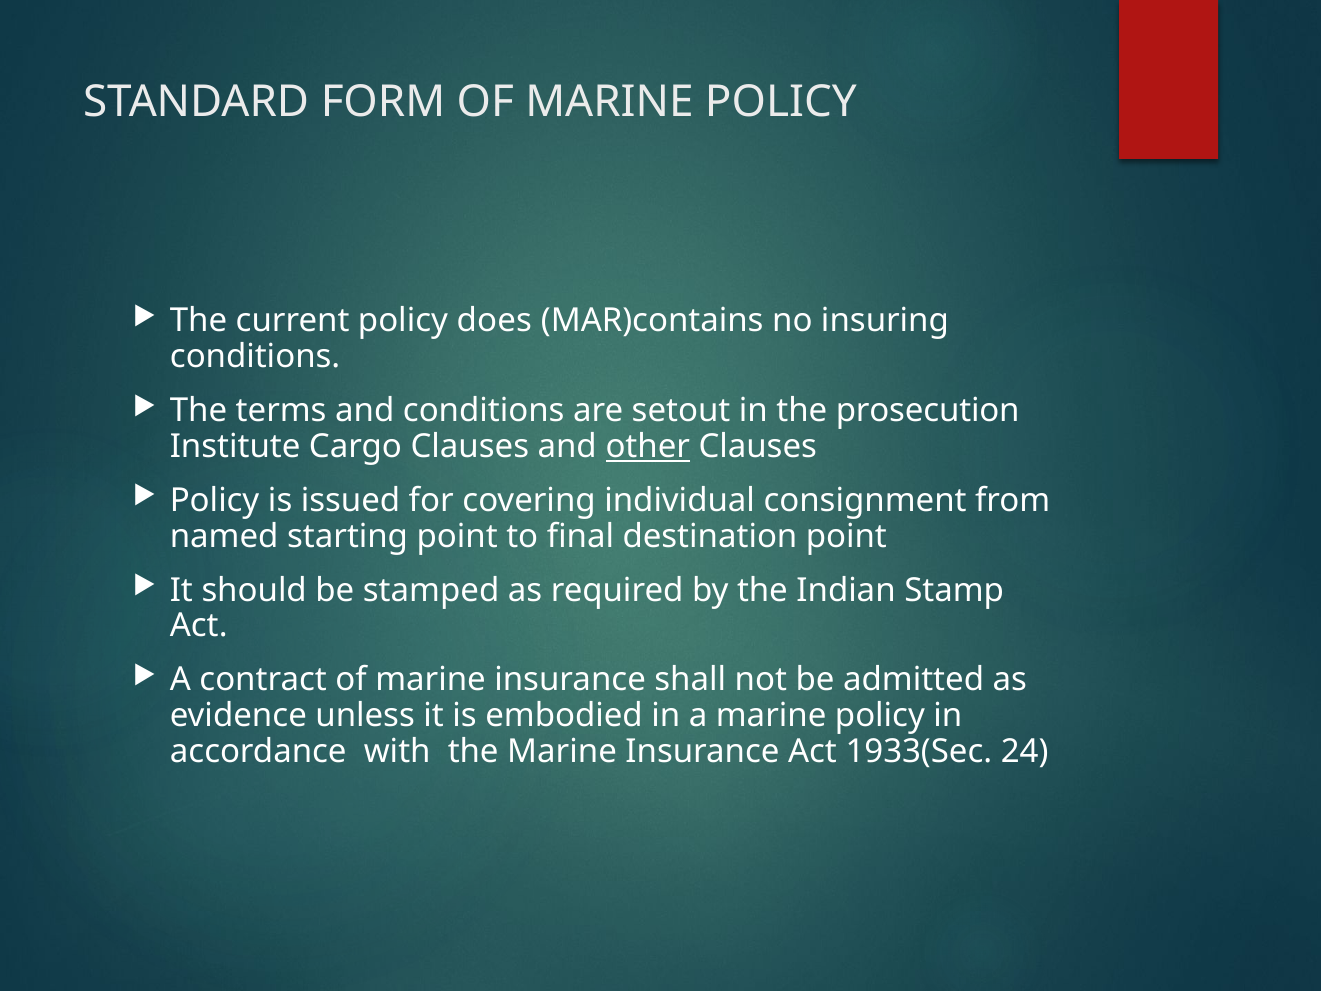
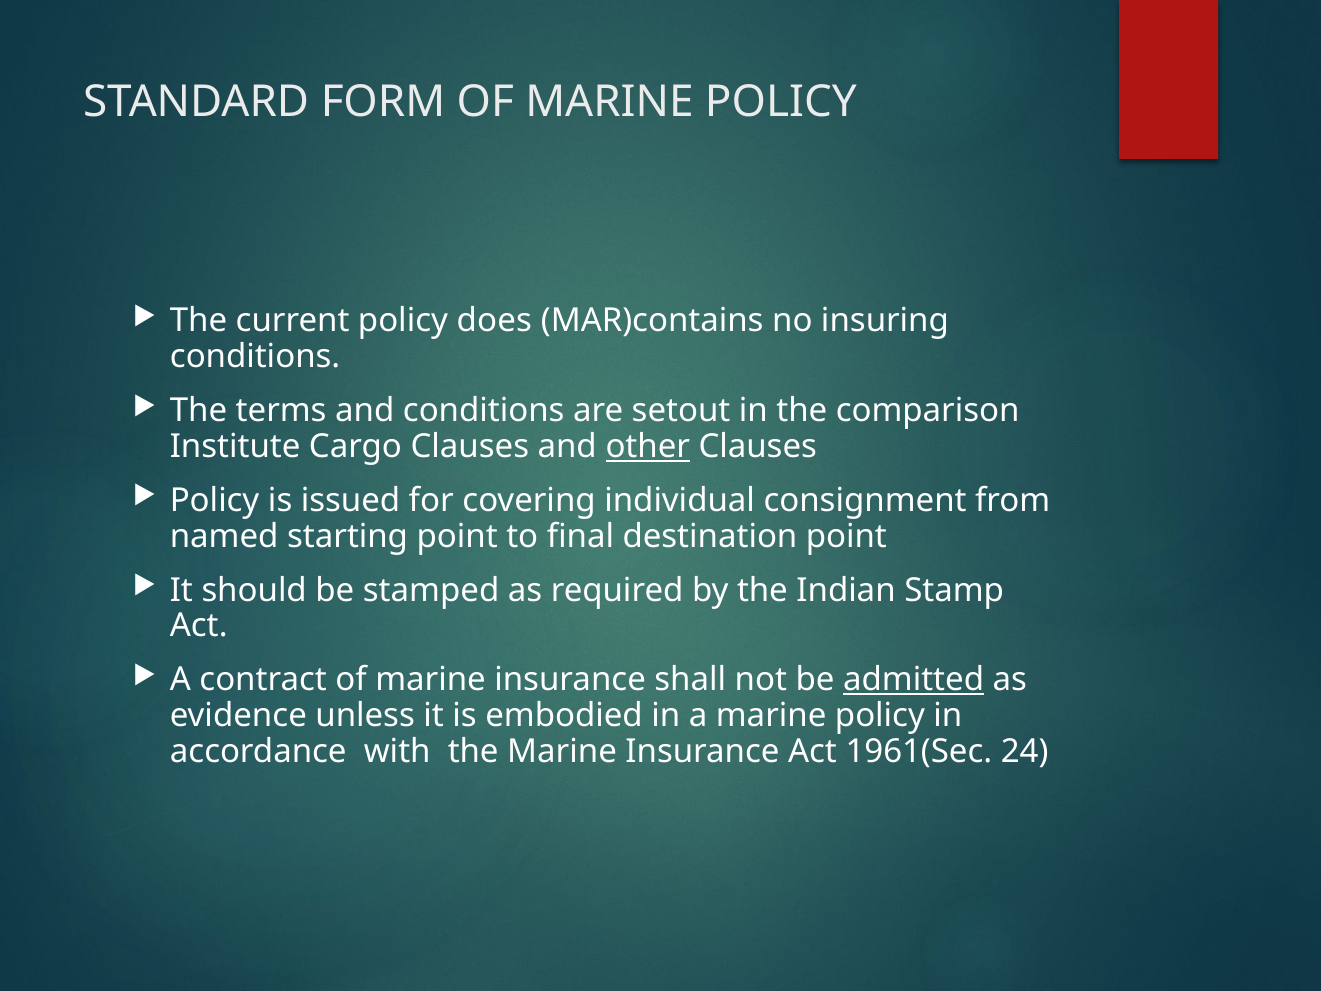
prosecution: prosecution -> comparison
admitted underline: none -> present
1933(Sec: 1933(Sec -> 1961(Sec
